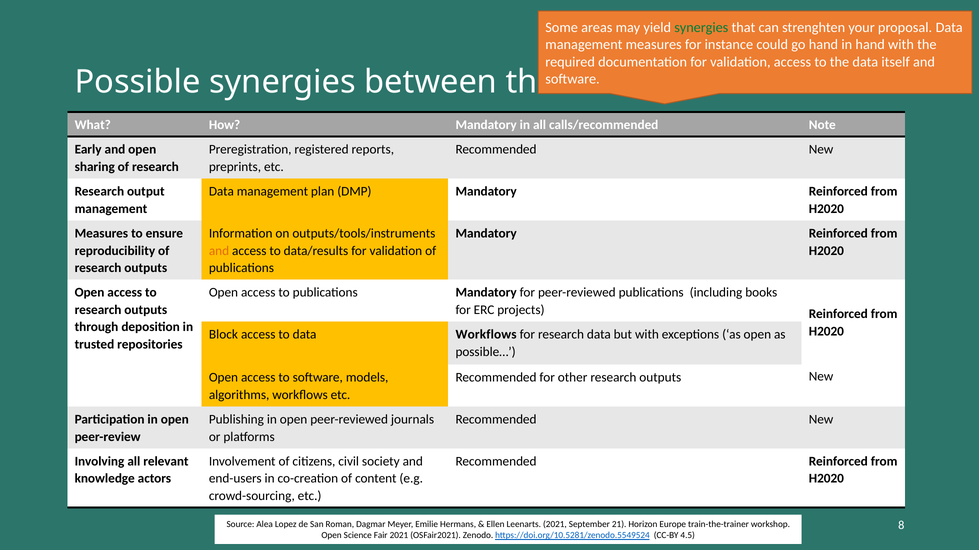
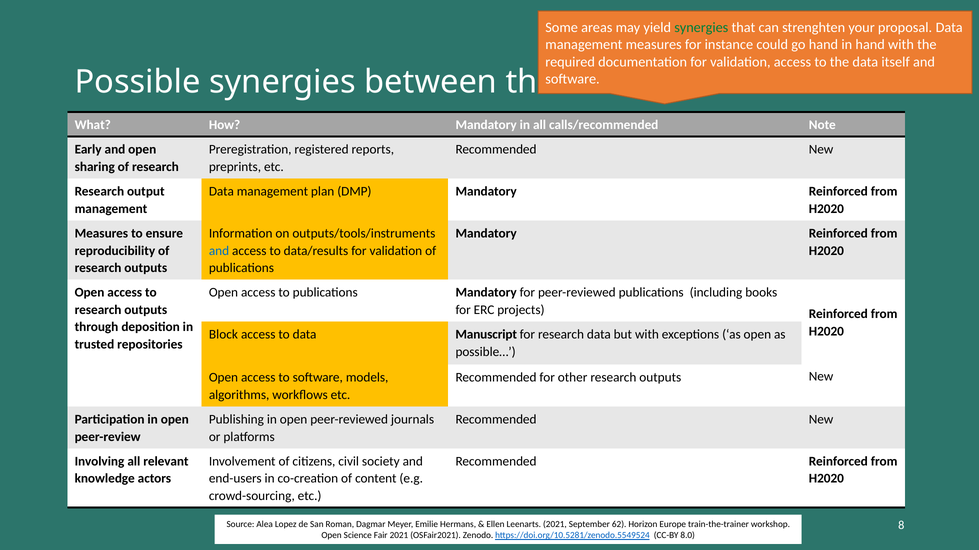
and at (219, 251) colour: orange -> blue
data Workflows: Workflows -> Manuscript
21: 21 -> 62
4.5: 4.5 -> 8.0
